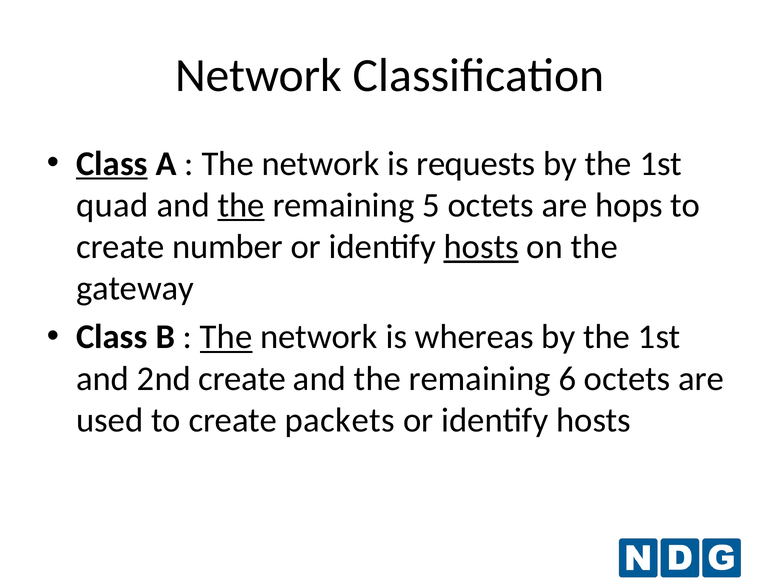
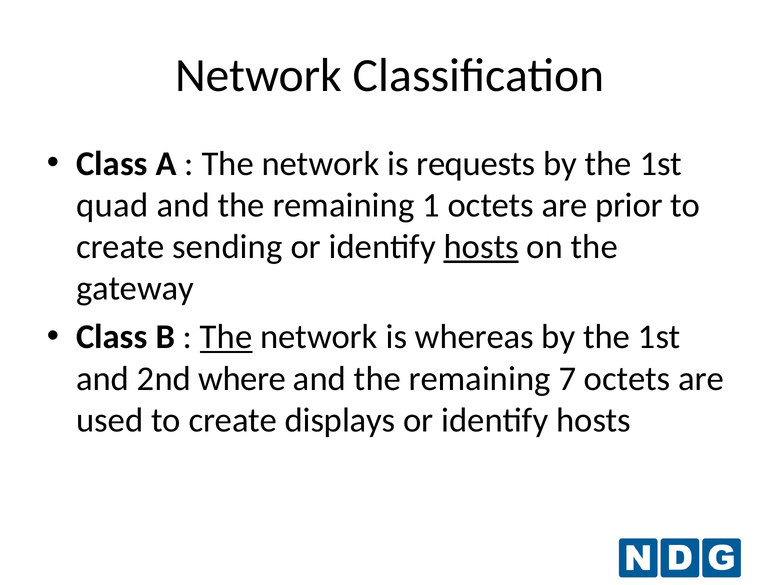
Class at (112, 164) underline: present -> none
the at (241, 205) underline: present -> none
5: 5 -> 1
hops: hops -> prior
number: number -> sending
2nd create: create -> where
6: 6 -> 7
packets: packets -> displays
